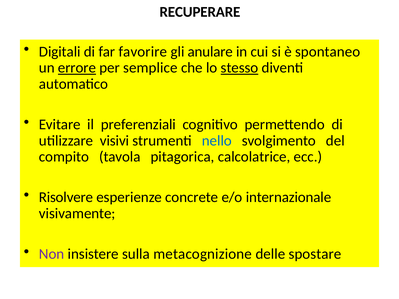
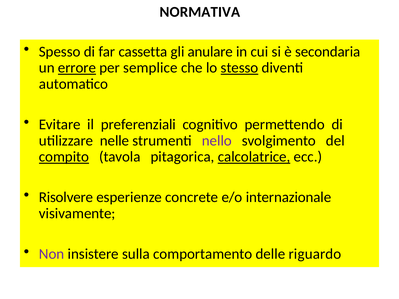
RECUPERARE: RECUPERARE -> NORMATIVA
Digitali: Digitali -> Spesso
favorire: favorire -> cassetta
spontaneo: spontaneo -> secondaria
visivi: visivi -> nelle
nello colour: blue -> purple
compito underline: none -> present
calcolatrice underline: none -> present
metacognizione: metacognizione -> comportamento
spostare: spostare -> riguardo
